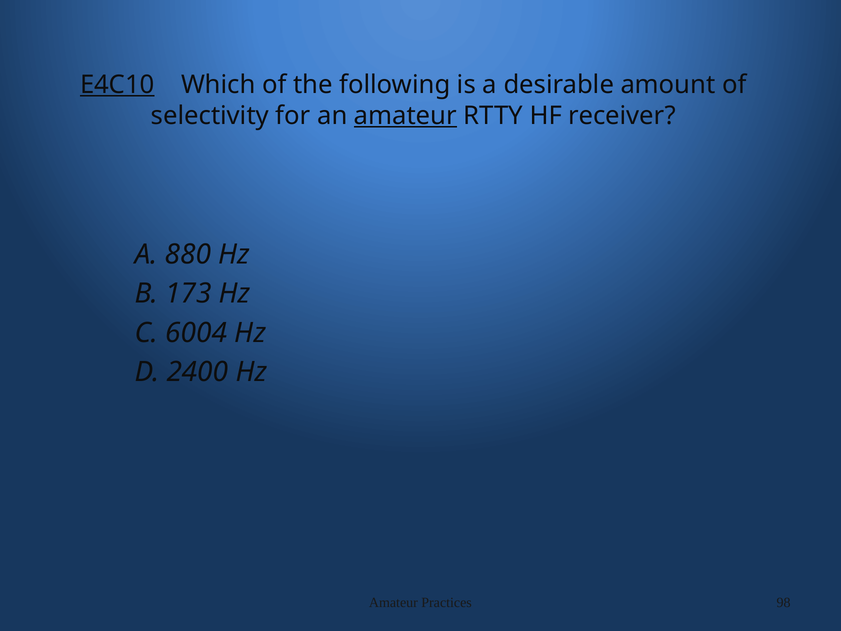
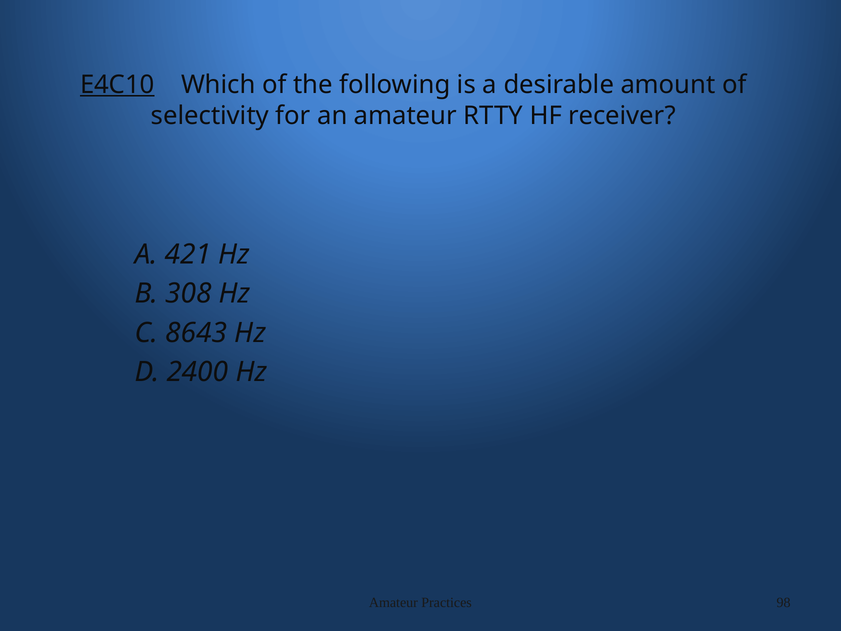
amateur at (405, 116) underline: present -> none
880: 880 -> 421
173: 173 -> 308
6004: 6004 -> 8643
